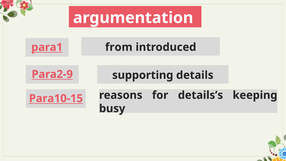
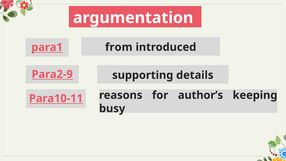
Para10-15: Para10-15 -> Para10-11
details’s: details’s -> author’s
